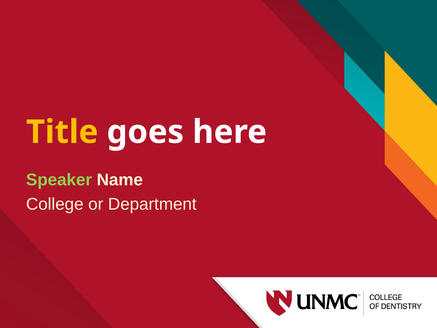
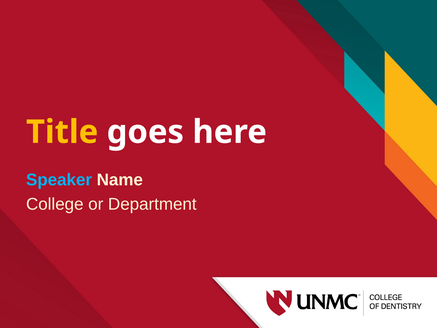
Speaker colour: light green -> light blue
